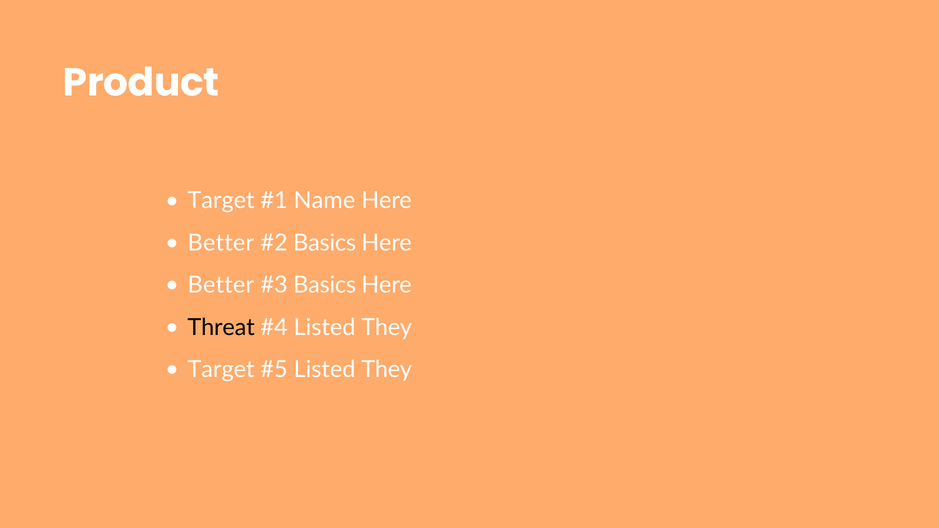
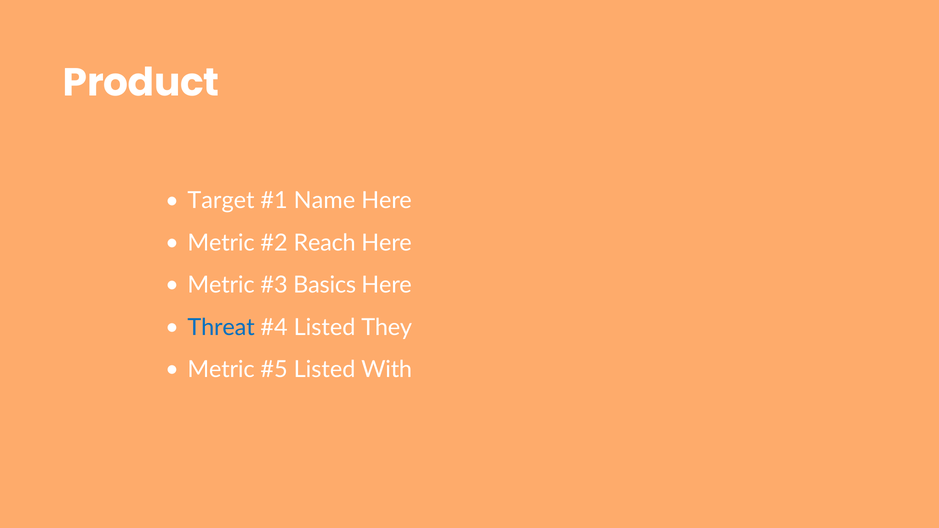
Better at (221, 243): Better -> Metric
Basics at (325, 243): Basics -> Reach
Better at (221, 285): Better -> Metric
Threat colour: black -> blue
Target at (221, 370): Target -> Metric
They at (387, 370): They -> With
